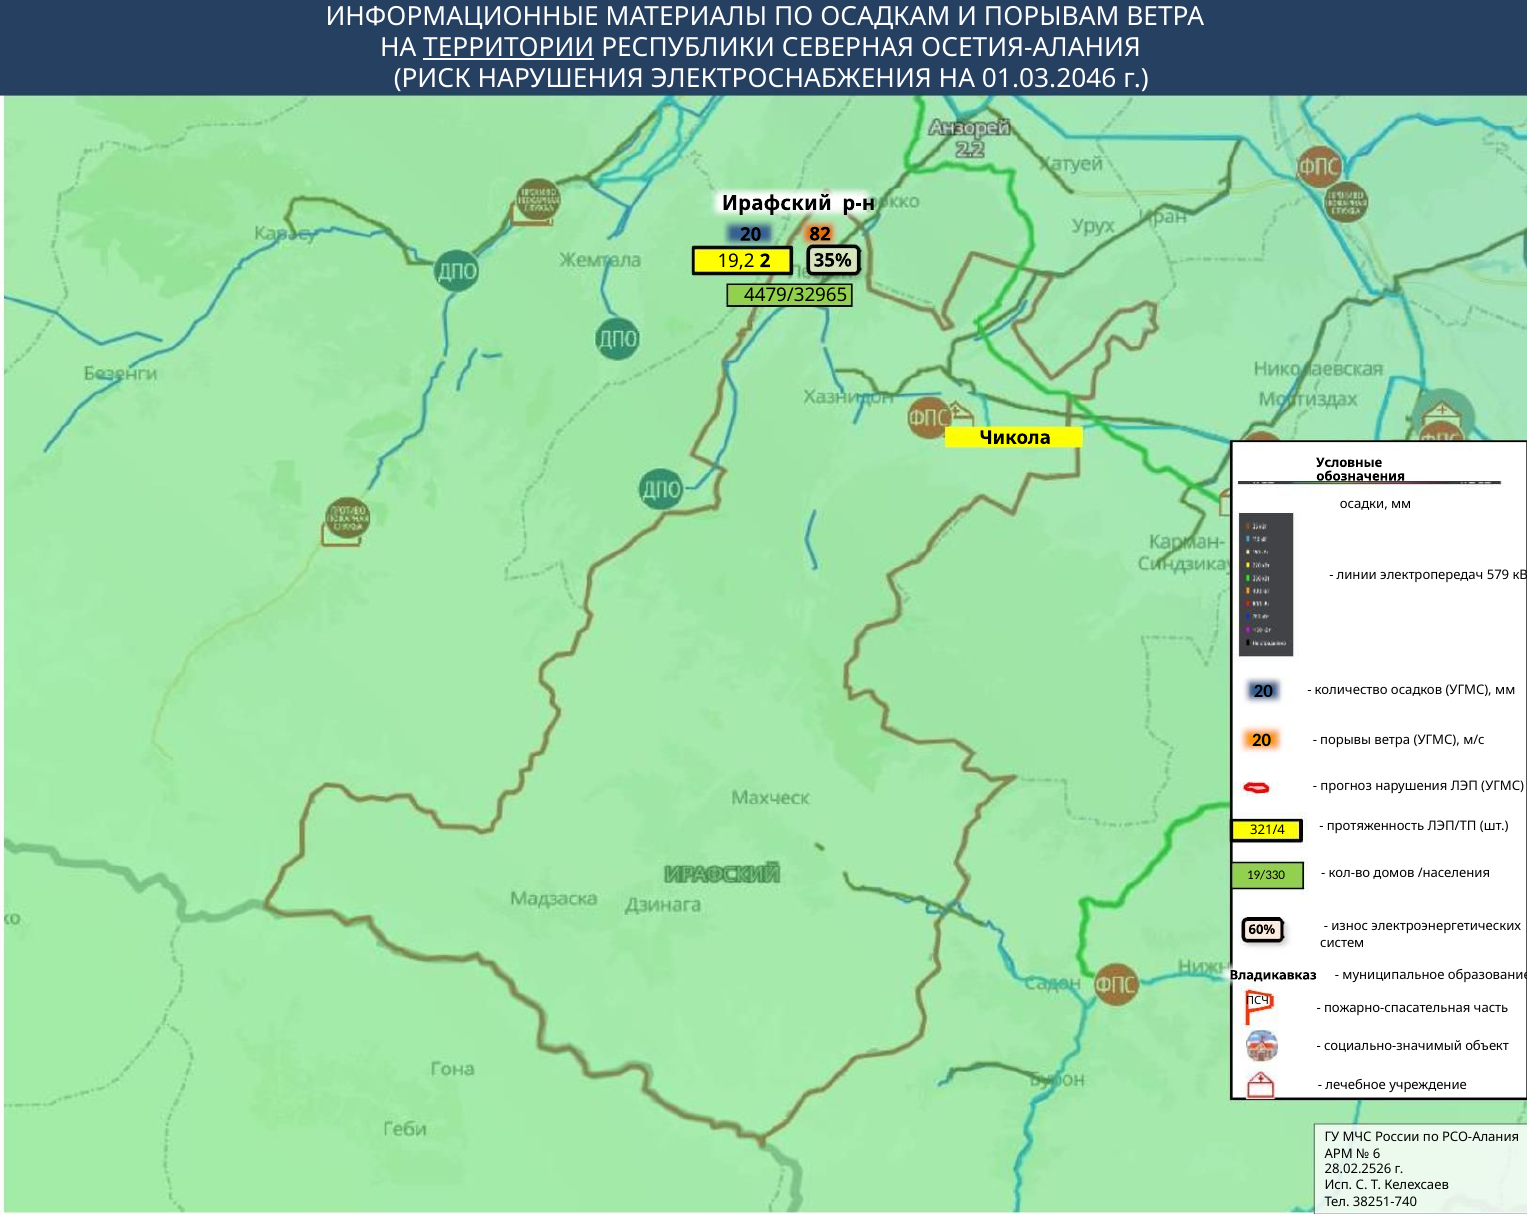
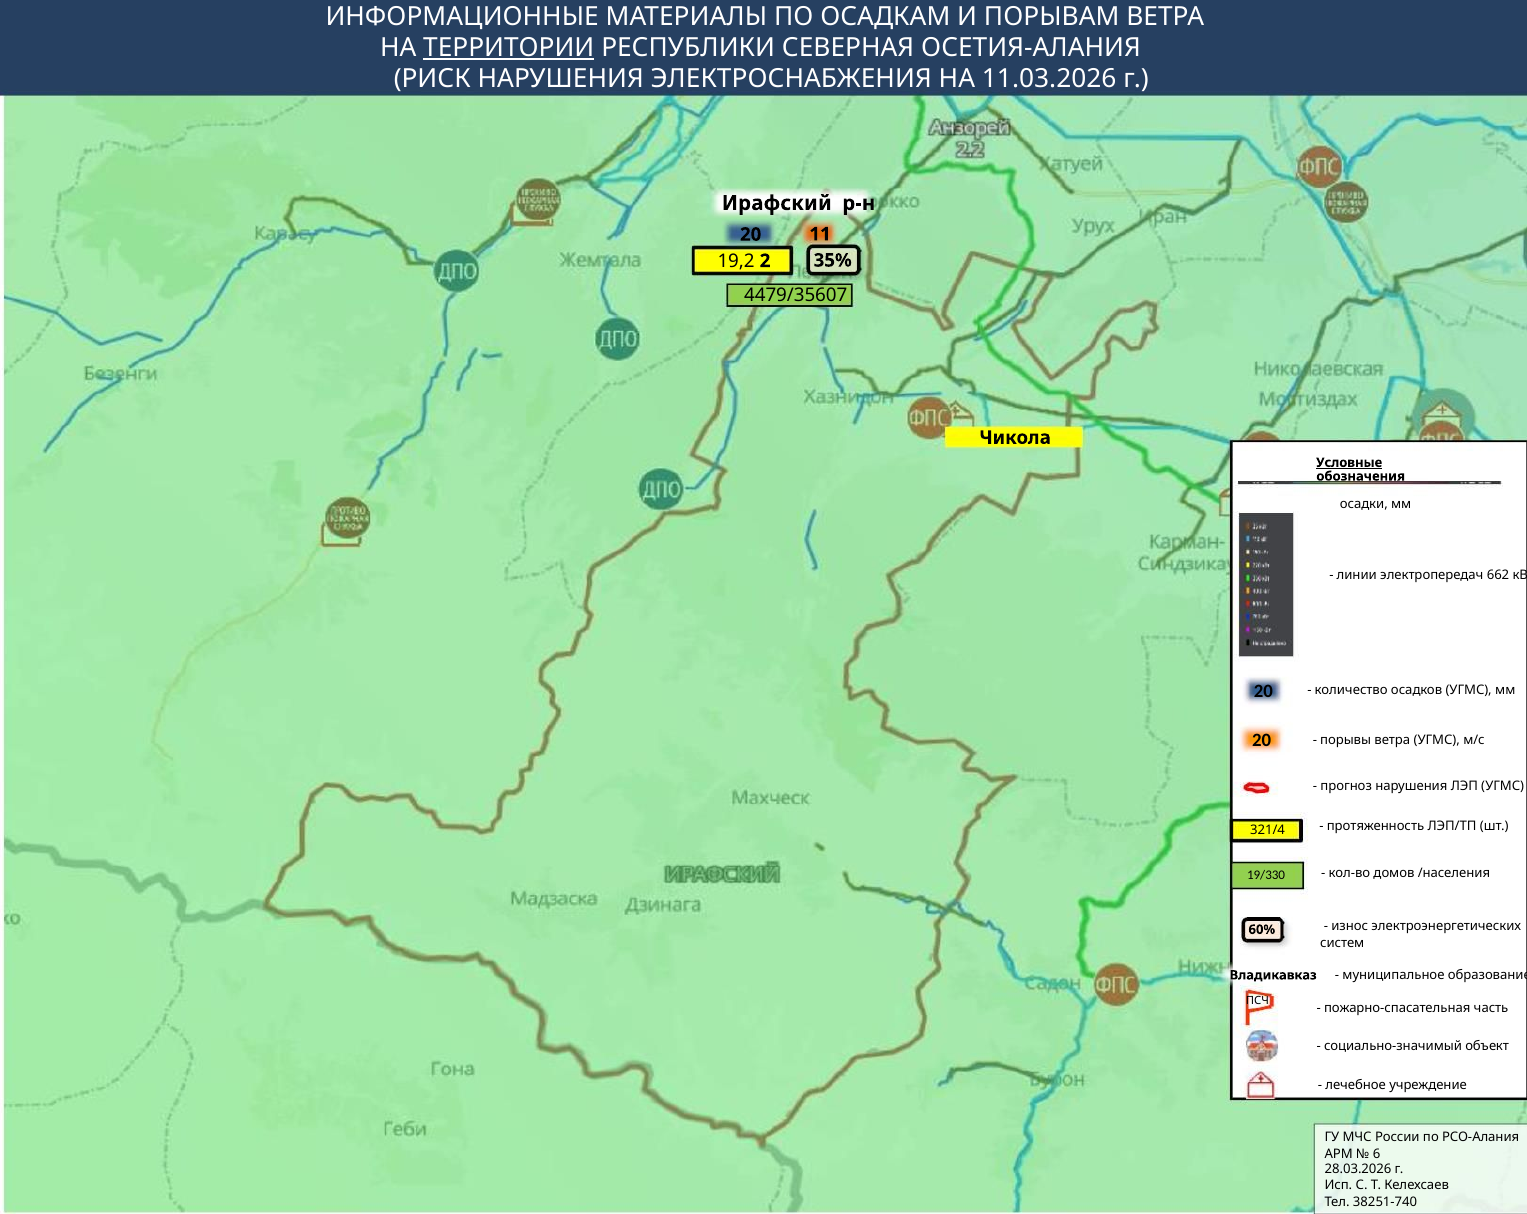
01.03.2046: 01.03.2046 -> 11.03.2026
82: 82 -> 11
4479/32965: 4479/32965 -> 4479/35607
Условные underline: none -> present
579: 579 -> 662
28.02.2526: 28.02.2526 -> 28.03.2026
